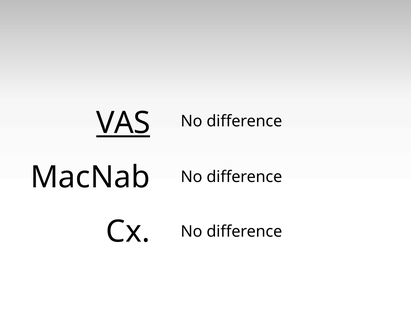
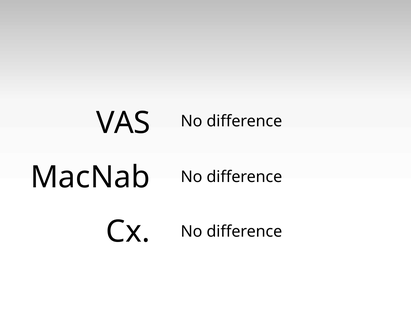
VAS underline: present -> none
